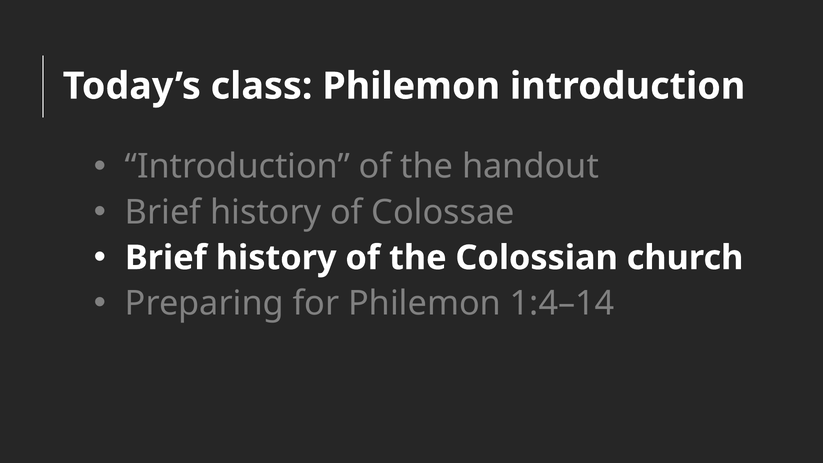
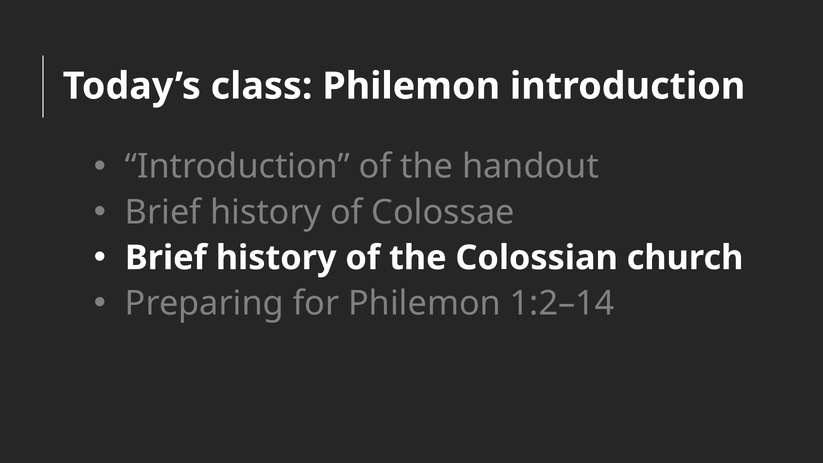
1:4–14: 1:4–14 -> 1:2–14
